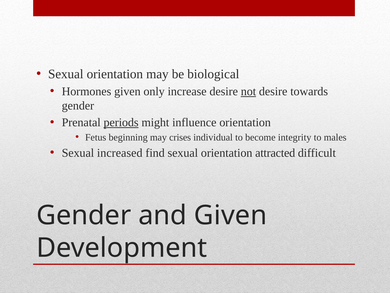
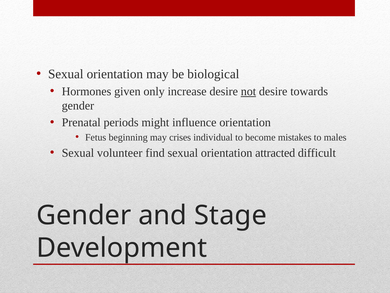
periods underline: present -> none
integrity: integrity -> mistakes
increased: increased -> volunteer
and Given: Given -> Stage
